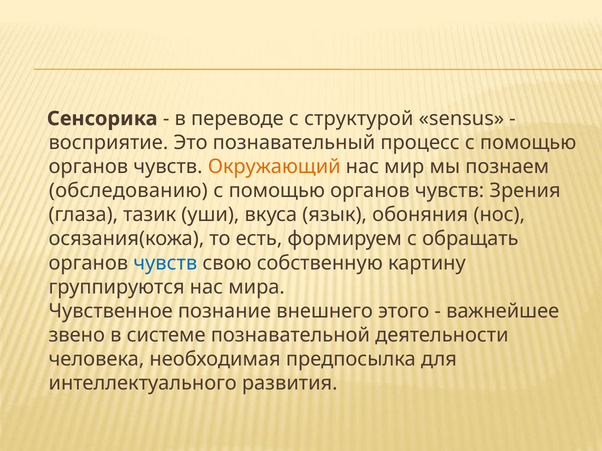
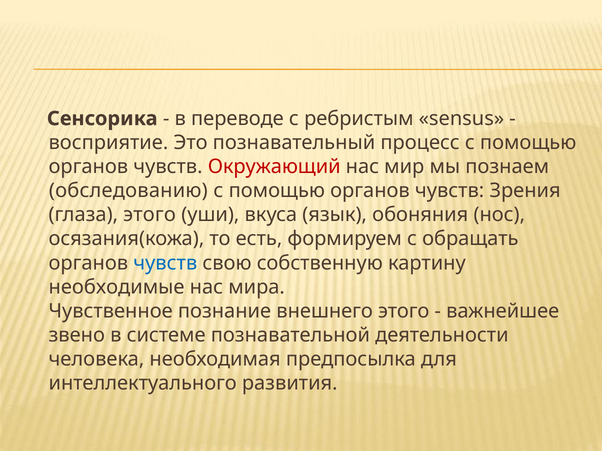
структурой: структурой -> ребристым
Окружающий colour: orange -> red
глаза тазик: тазик -> этого
группируются: группируются -> необходимые
